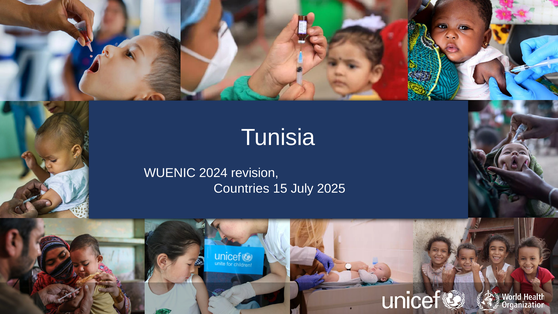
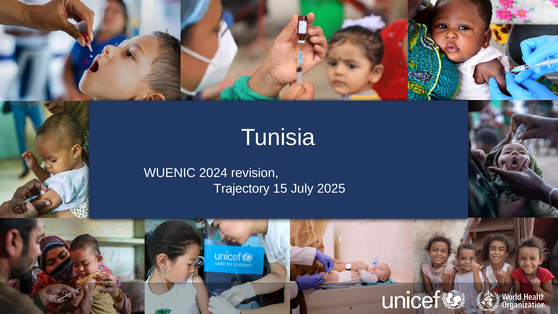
Countries: Countries -> Trajectory
